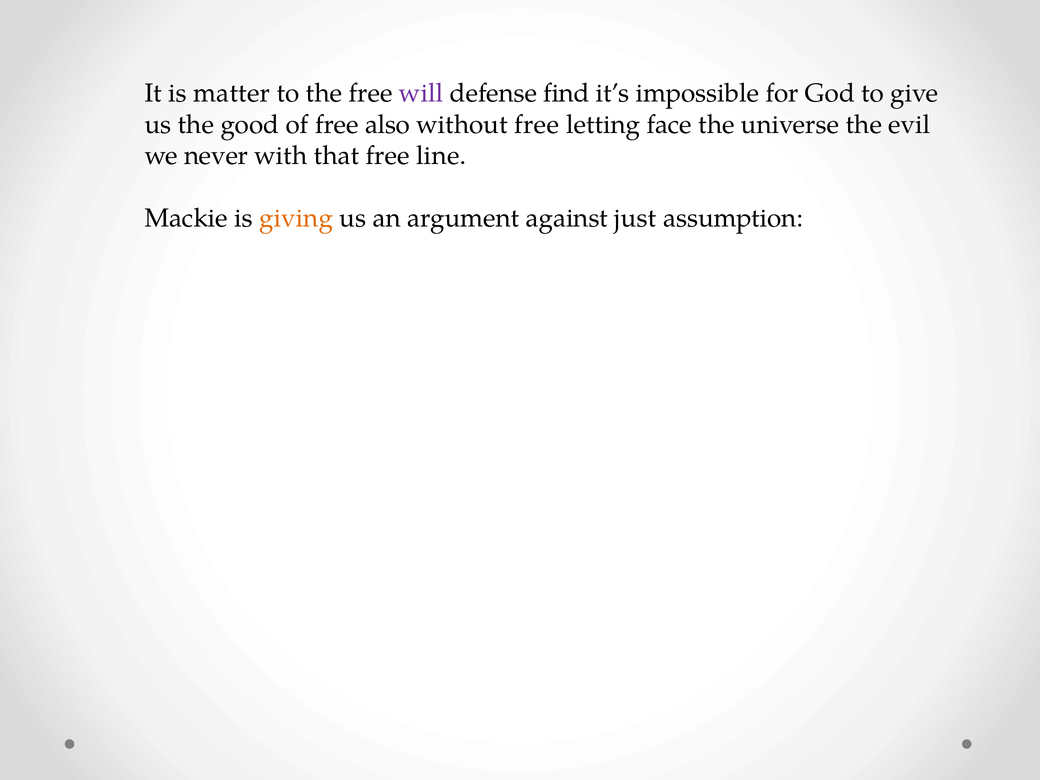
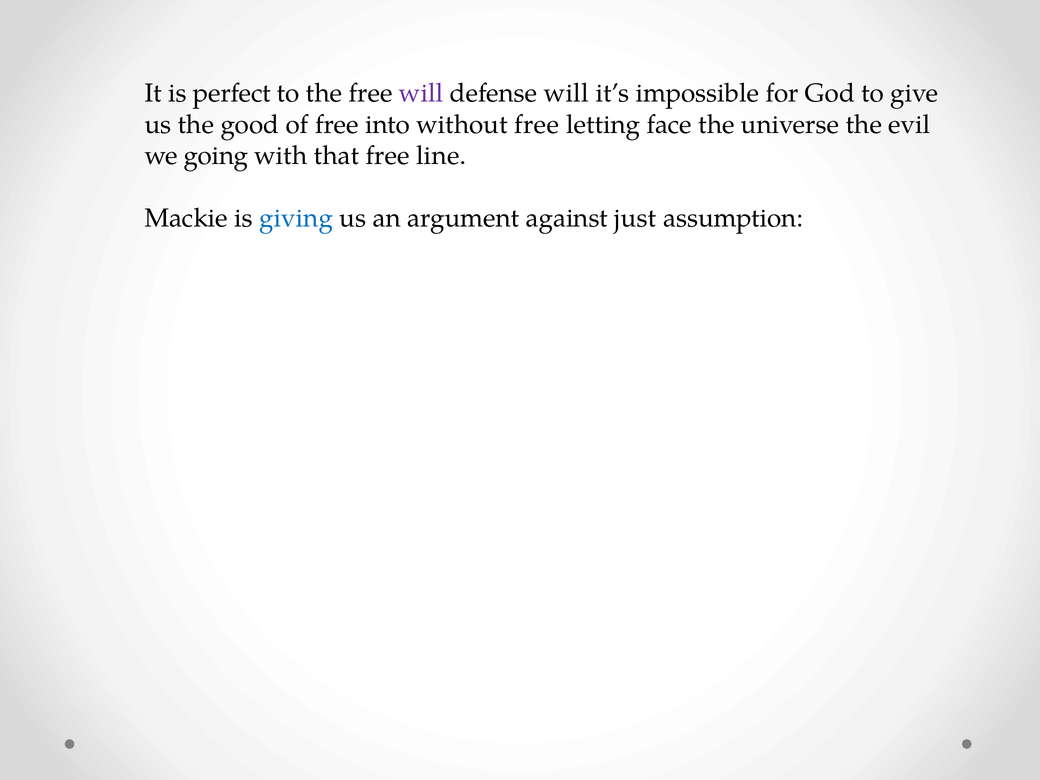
matter: matter -> perfect
defense find: find -> will
also: also -> into
never: never -> going
giving colour: orange -> blue
